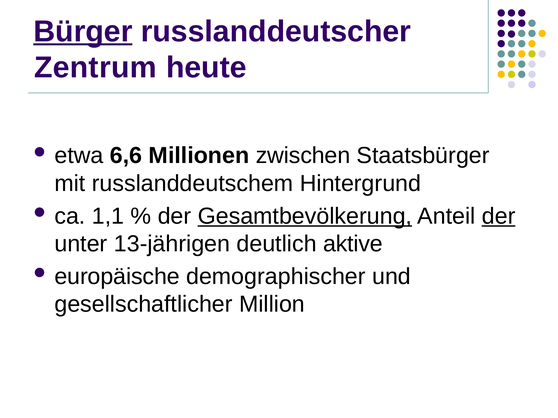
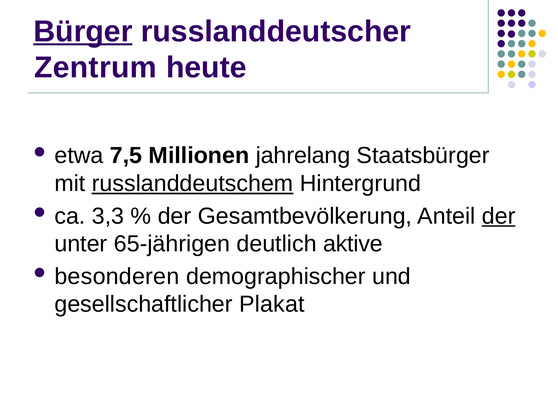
6,6: 6,6 -> 7,5
zwischen: zwischen -> jahrelang
russlanddeutschem underline: none -> present
1,1: 1,1 -> 3,3
Gesamtbevölkerung underline: present -> none
13-jährigen: 13-jährigen -> 65-jährigen
europäische: europäische -> besonderen
Million: Million -> Plakat
